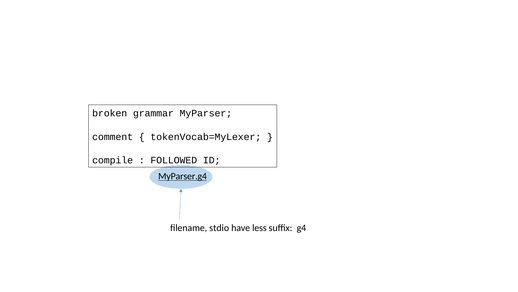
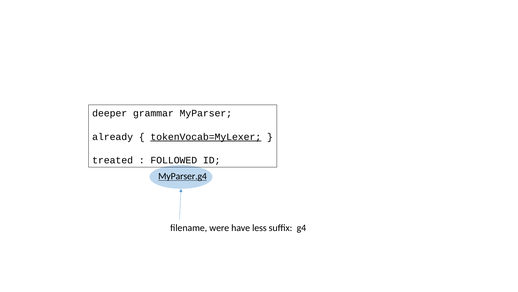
broken: broken -> deeper
comment: comment -> already
tokenVocab=MyLexer underline: none -> present
compile: compile -> treated
stdio: stdio -> were
